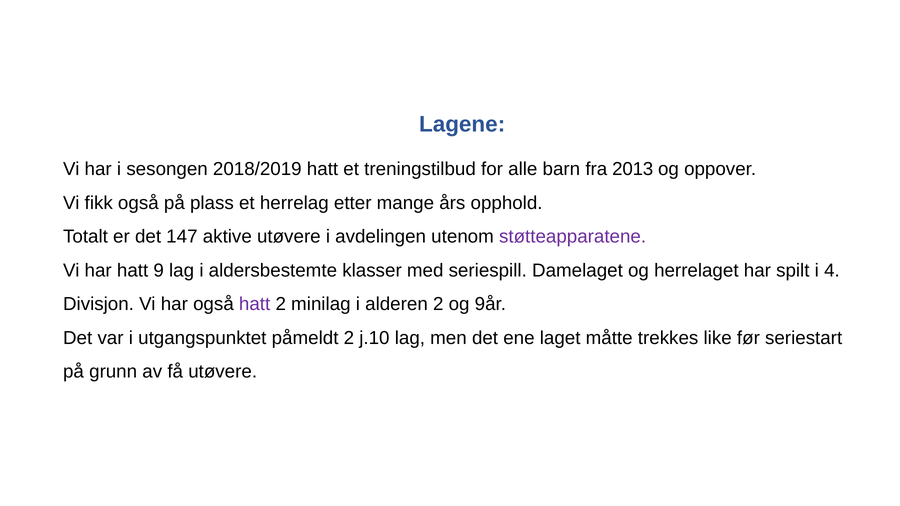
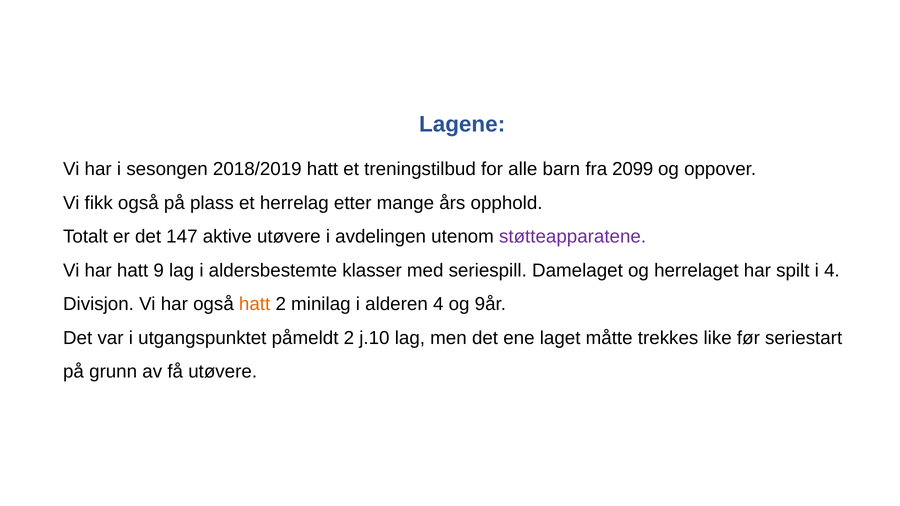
2013: 2013 -> 2099
hatt at (255, 304) colour: purple -> orange
alderen 2: 2 -> 4
